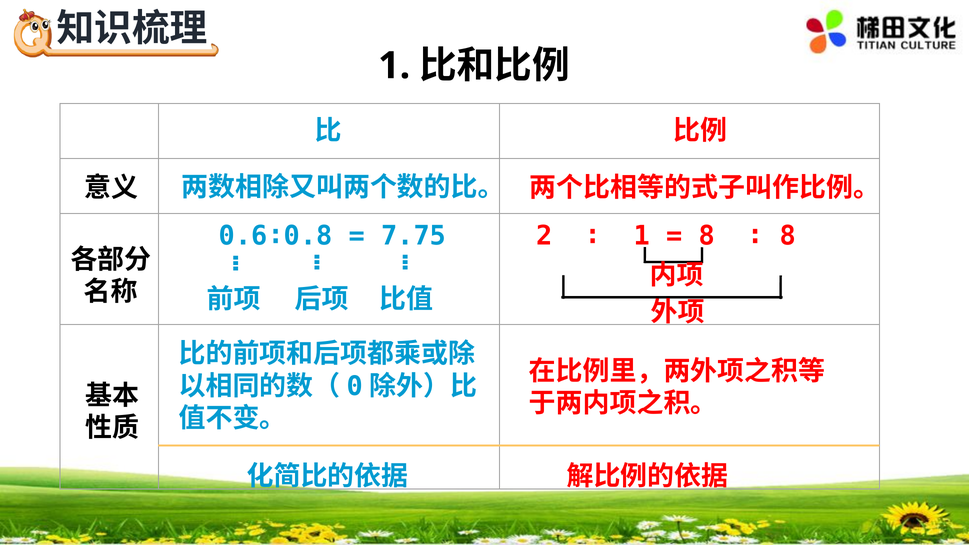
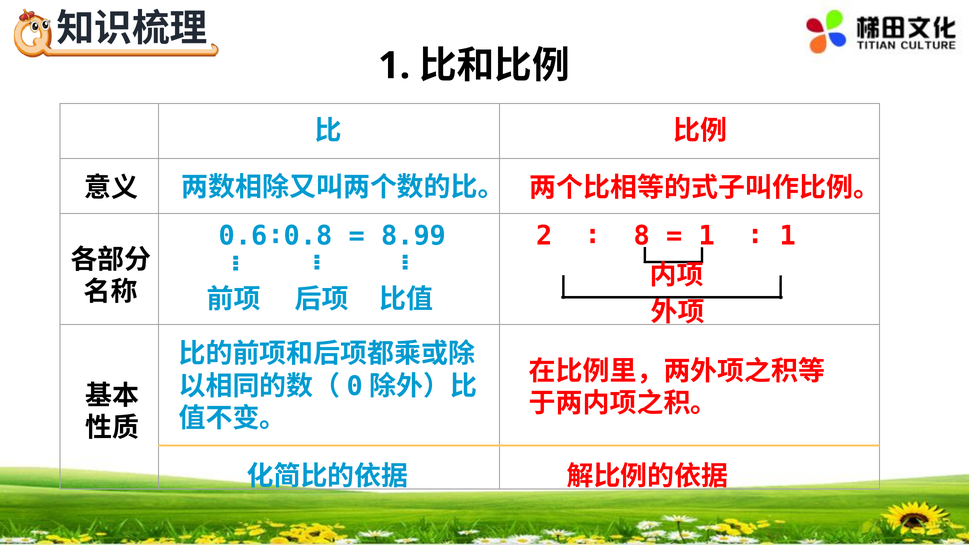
7.75: 7.75 -> 8.99
1 at (642, 236): 1 -> 8
8 at (707, 236): 8 -> 1
8 at (788, 236): 8 -> 1
